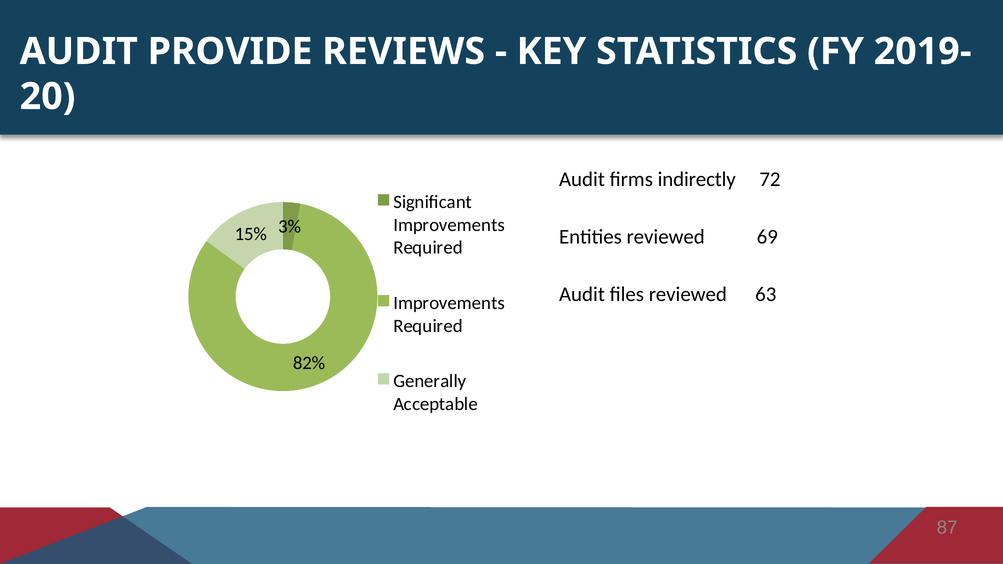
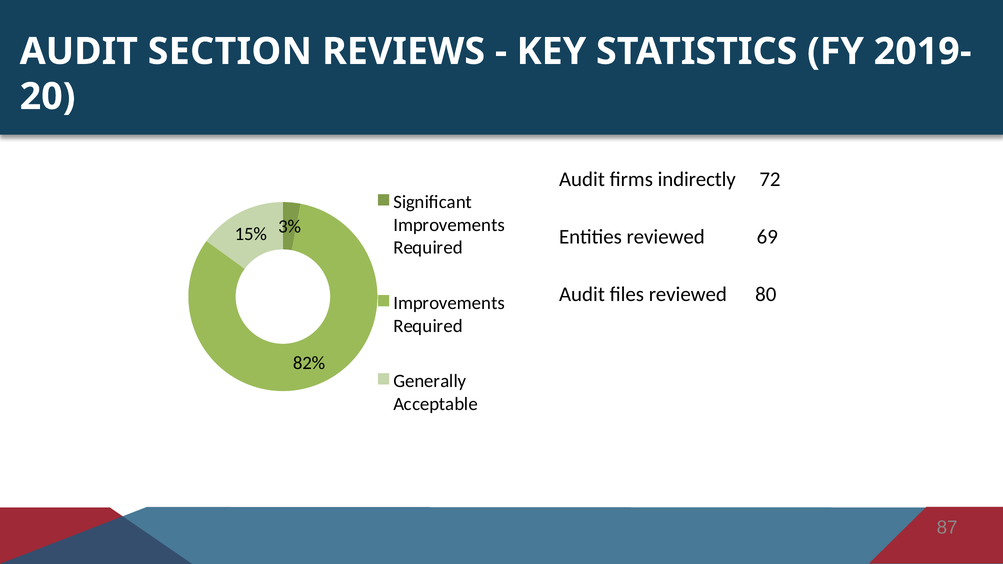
PROVIDE: PROVIDE -> SECTION
63: 63 -> 80
